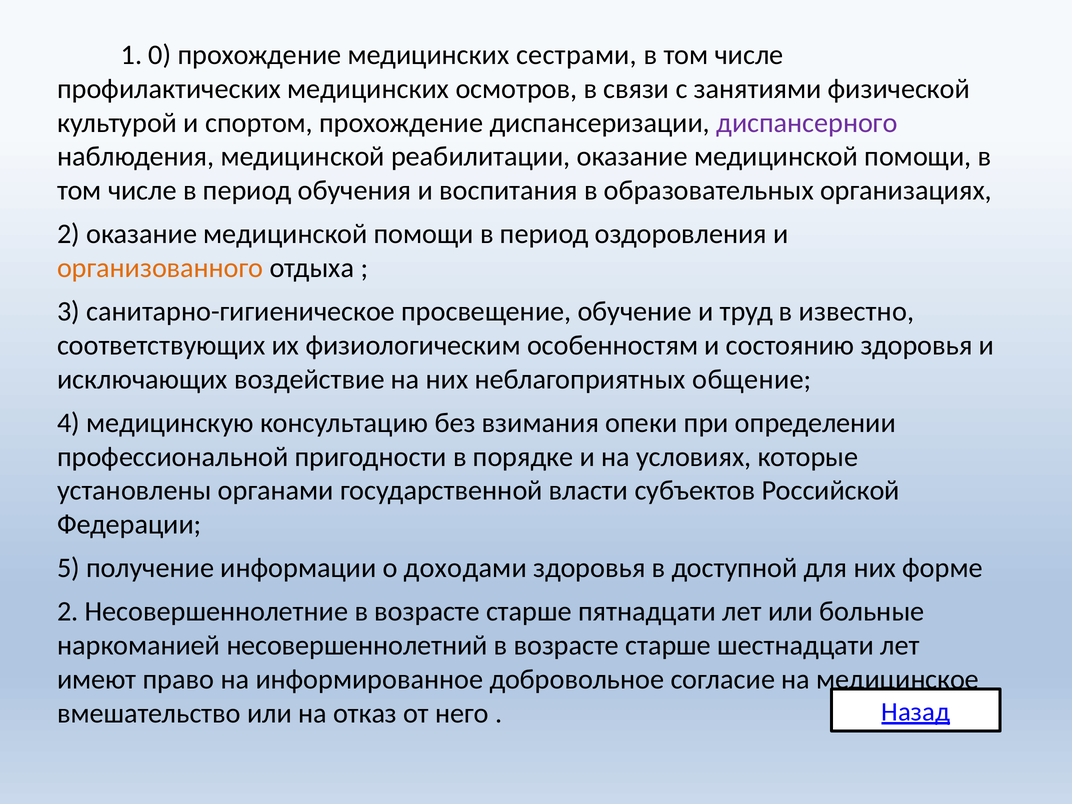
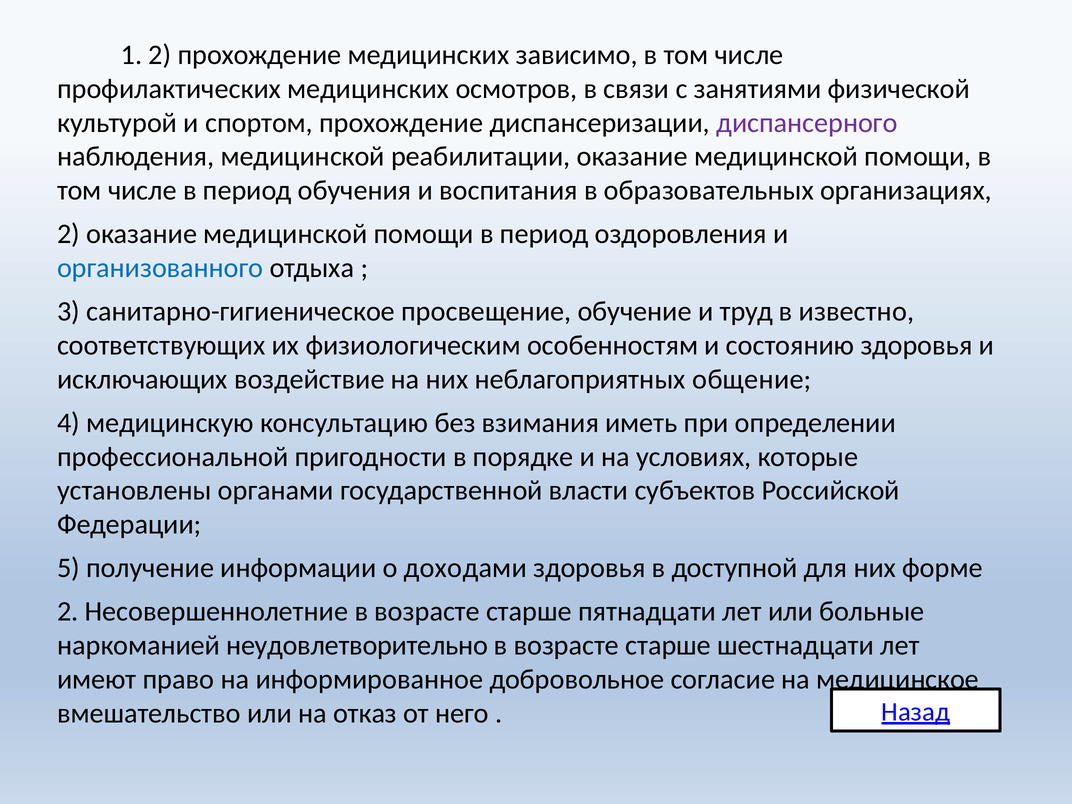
1 0: 0 -> 2
сестрами: сестрами -> зависимо
организованного colour: orange -> blue
опеки: опеки -> иметь
несовершеннолетний: несовершеннолетний -> неудовлетворительно
